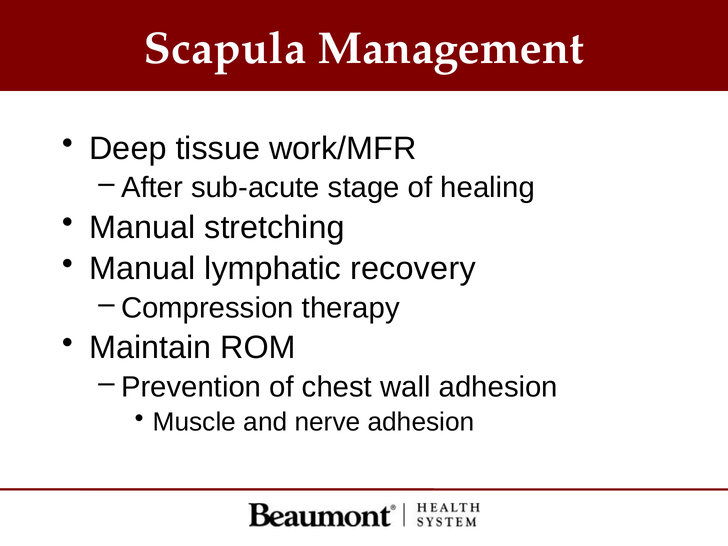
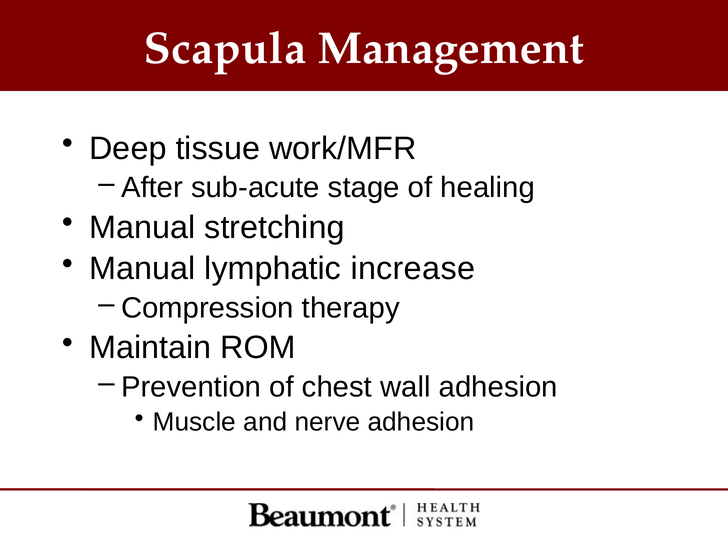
recovery: recovery -> increase
